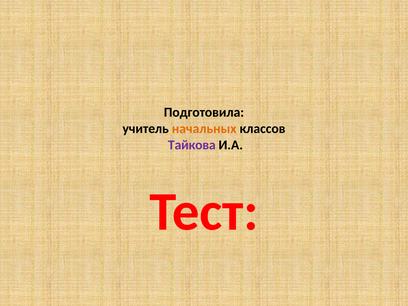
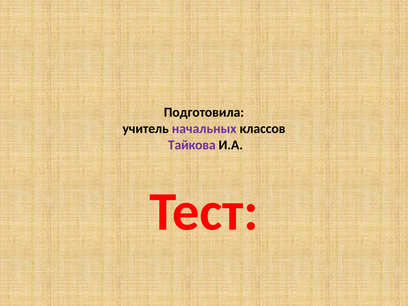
начальных colour: orange -> purple
